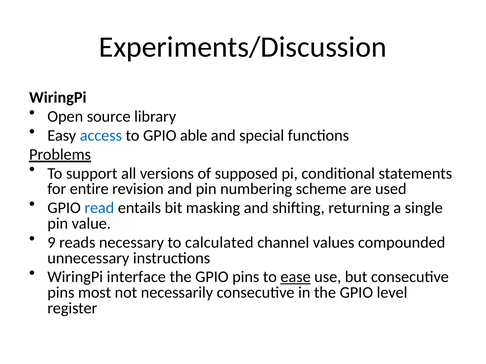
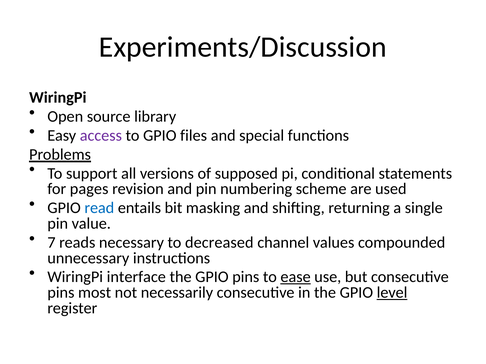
access colour: blue -> purple
able: able -> files
entire: entire -> pages
9: 9 -> 7
calculated: calculated -> decreased
level underline: none -> present
